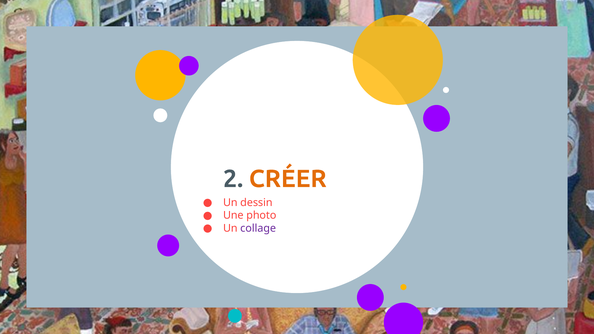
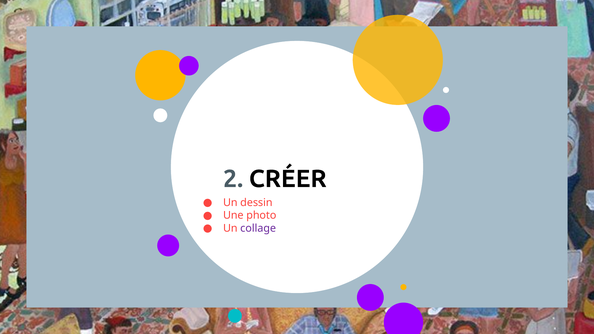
CRÉER colour: orange -> black
